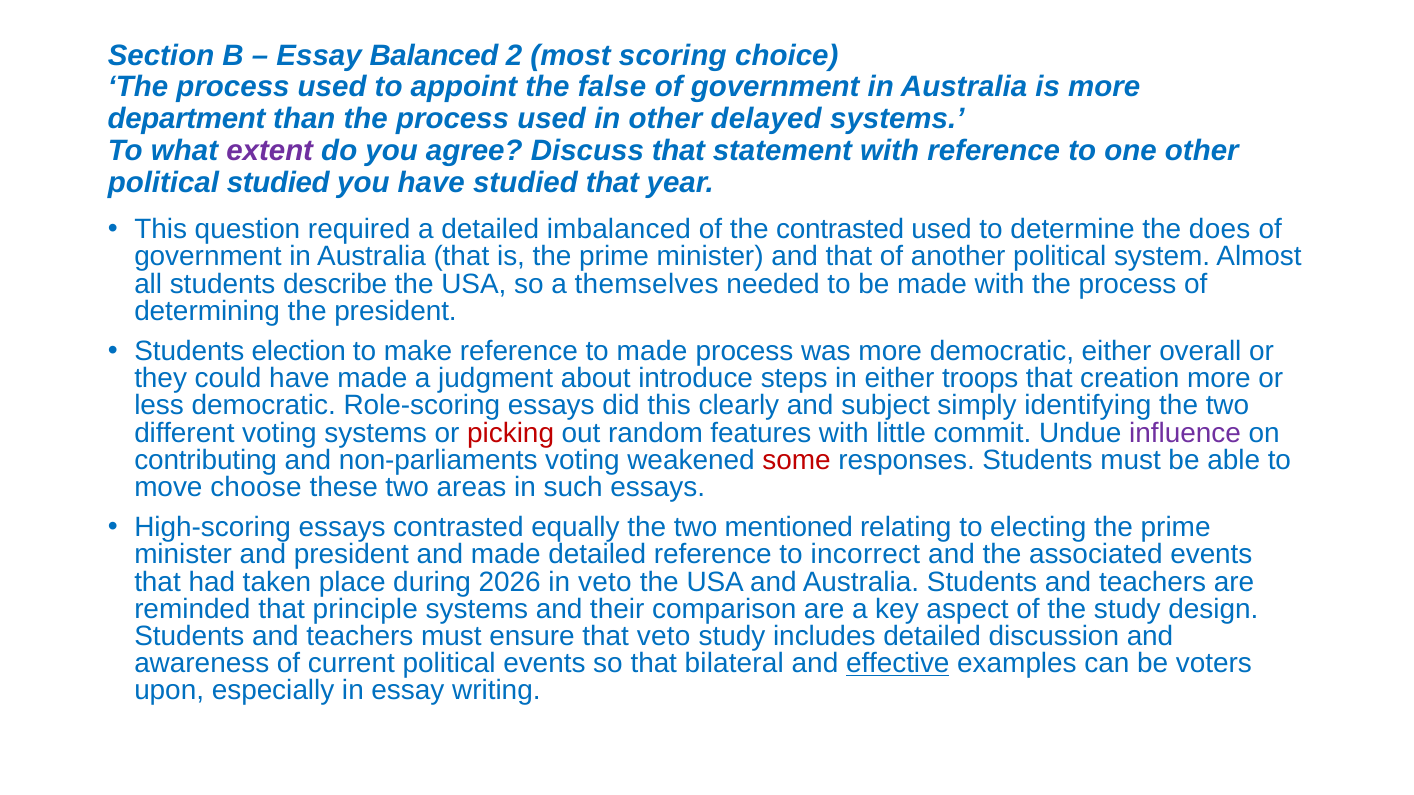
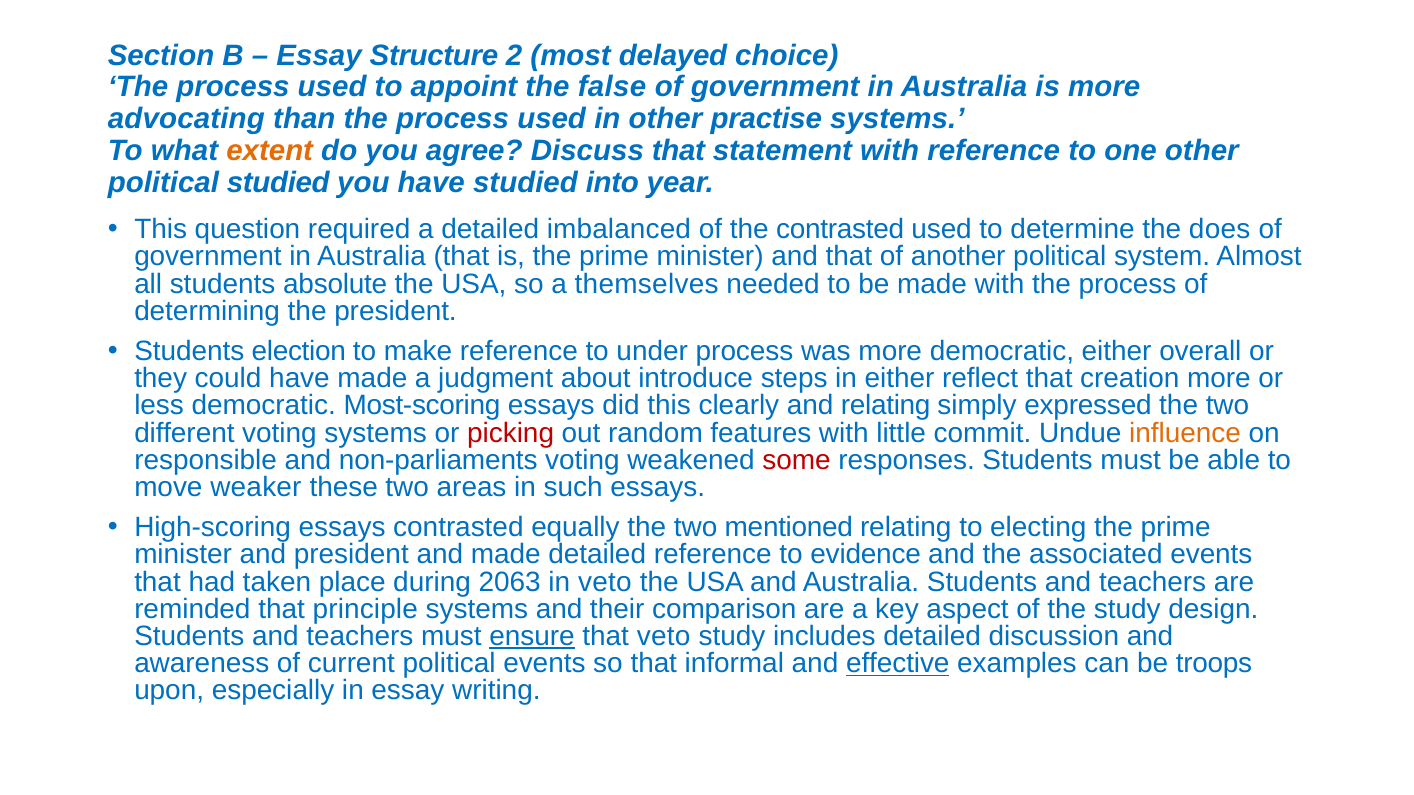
Balanced: Balanced -> Structure
scoring: scoring -> delayed
department: department -> advocating
delayed: delayed -> practise
extent colour: purple -> orange
studied that: that -> into
describe: describe -> absolute
to made: made -> under
troops: troops -> reflect
Role-scoring: Role-scoring -> Most-scoring
and subject: subject -> relating
identifying: identifying -> expressed
influence colour: purple -> orange
contributing: contributing -> responsible
choose: choose -> weaker
incorrect: incorrect -> evidence
2026: 2026 -> 2063
ensure underline: none -> present
bilateral: bilateral -> informal
voters: voters -> troops
